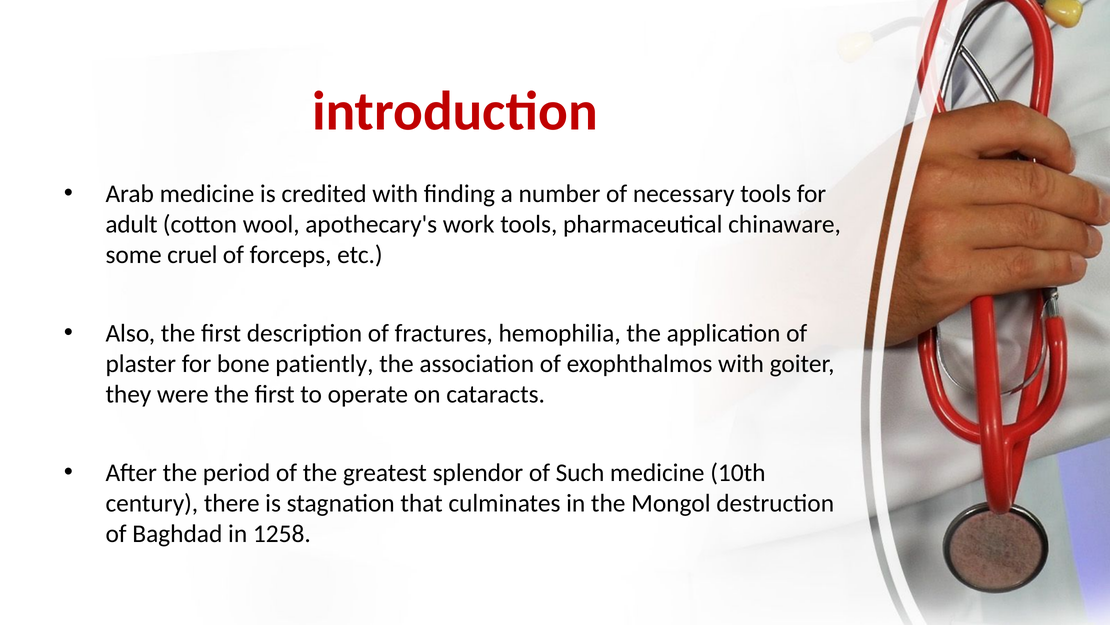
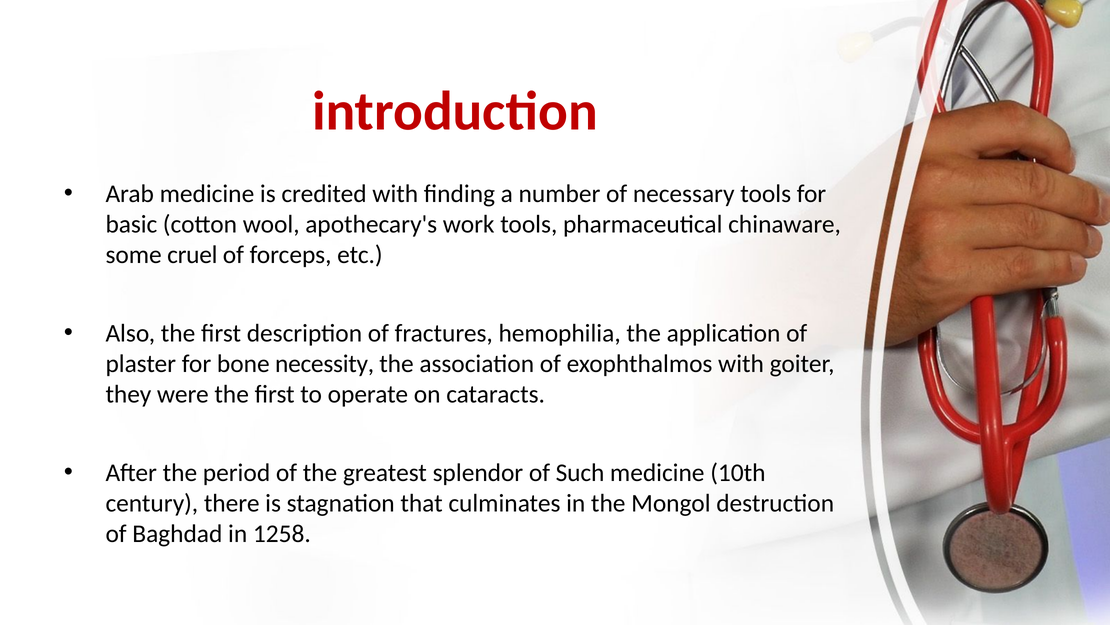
adult: adult -> basic
patiently: patiently -> necessity
